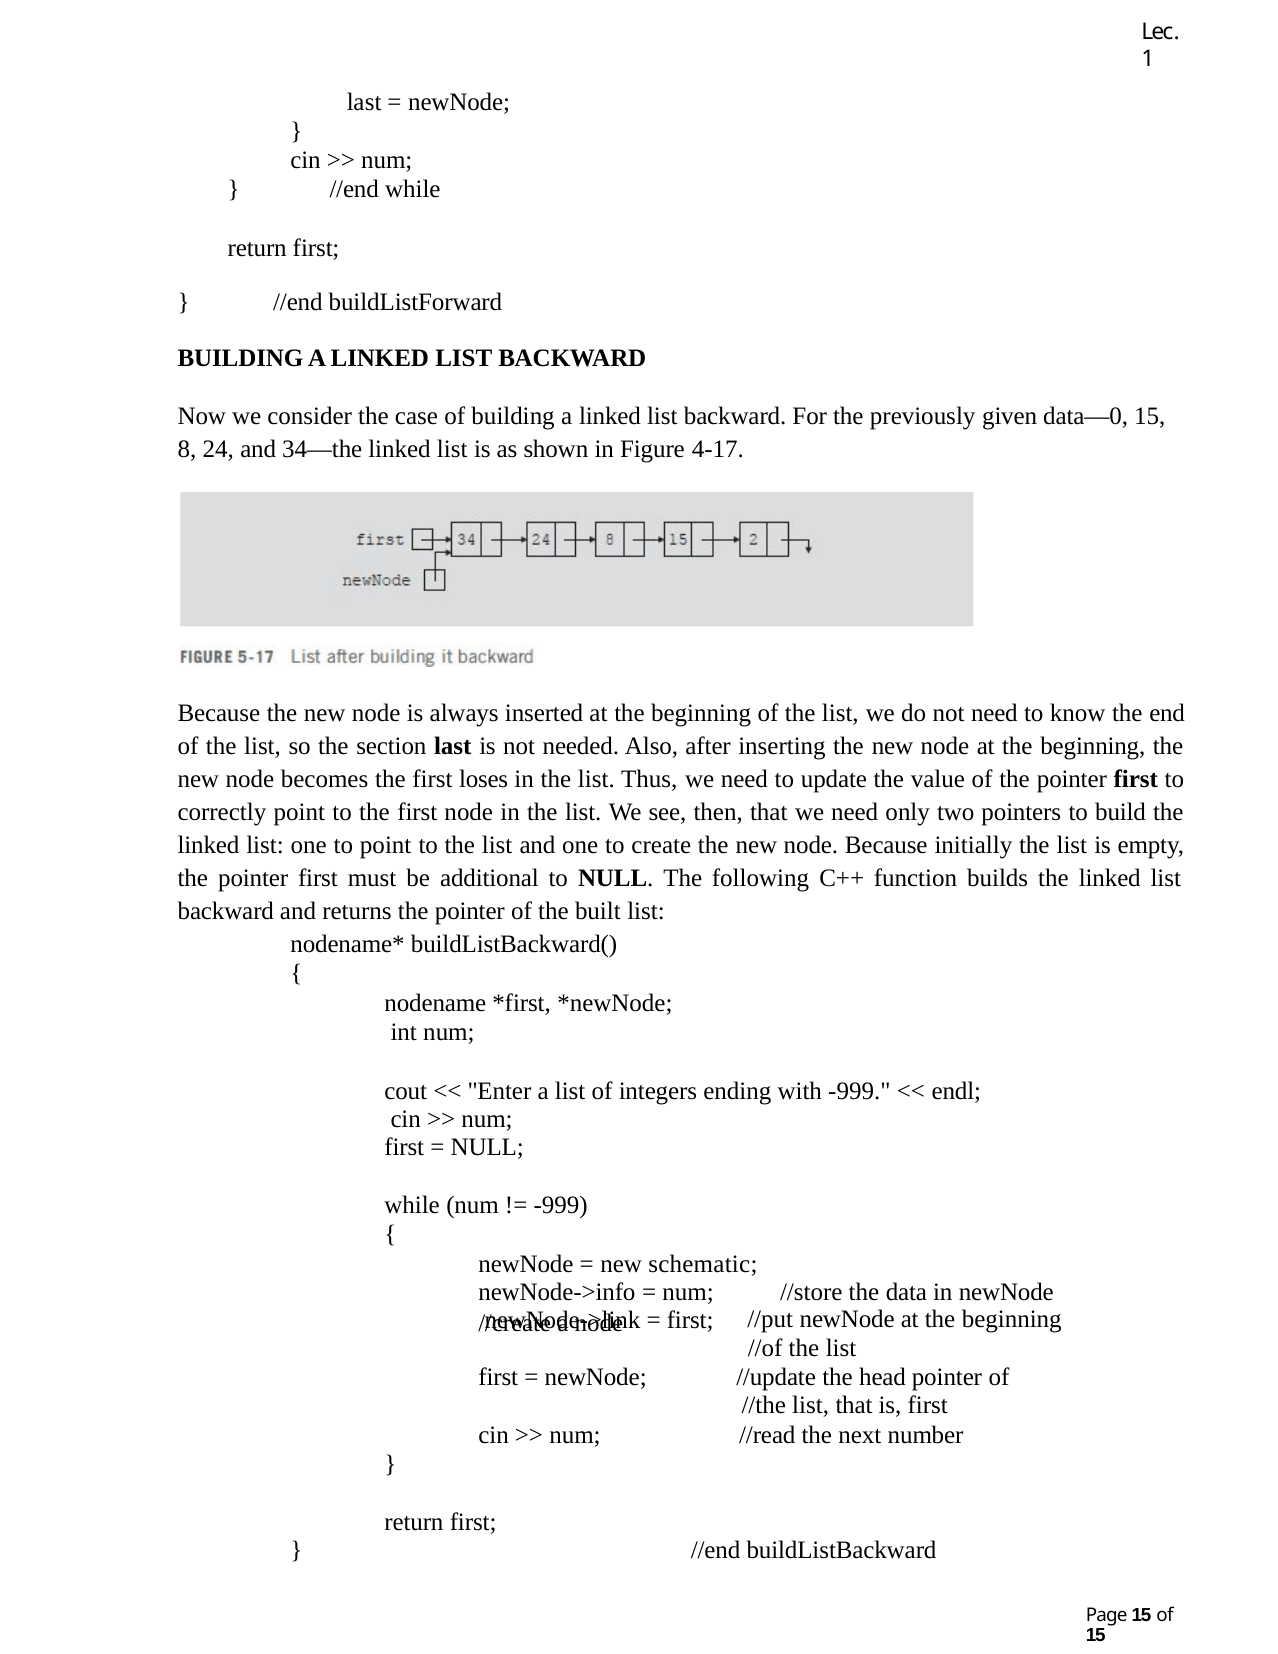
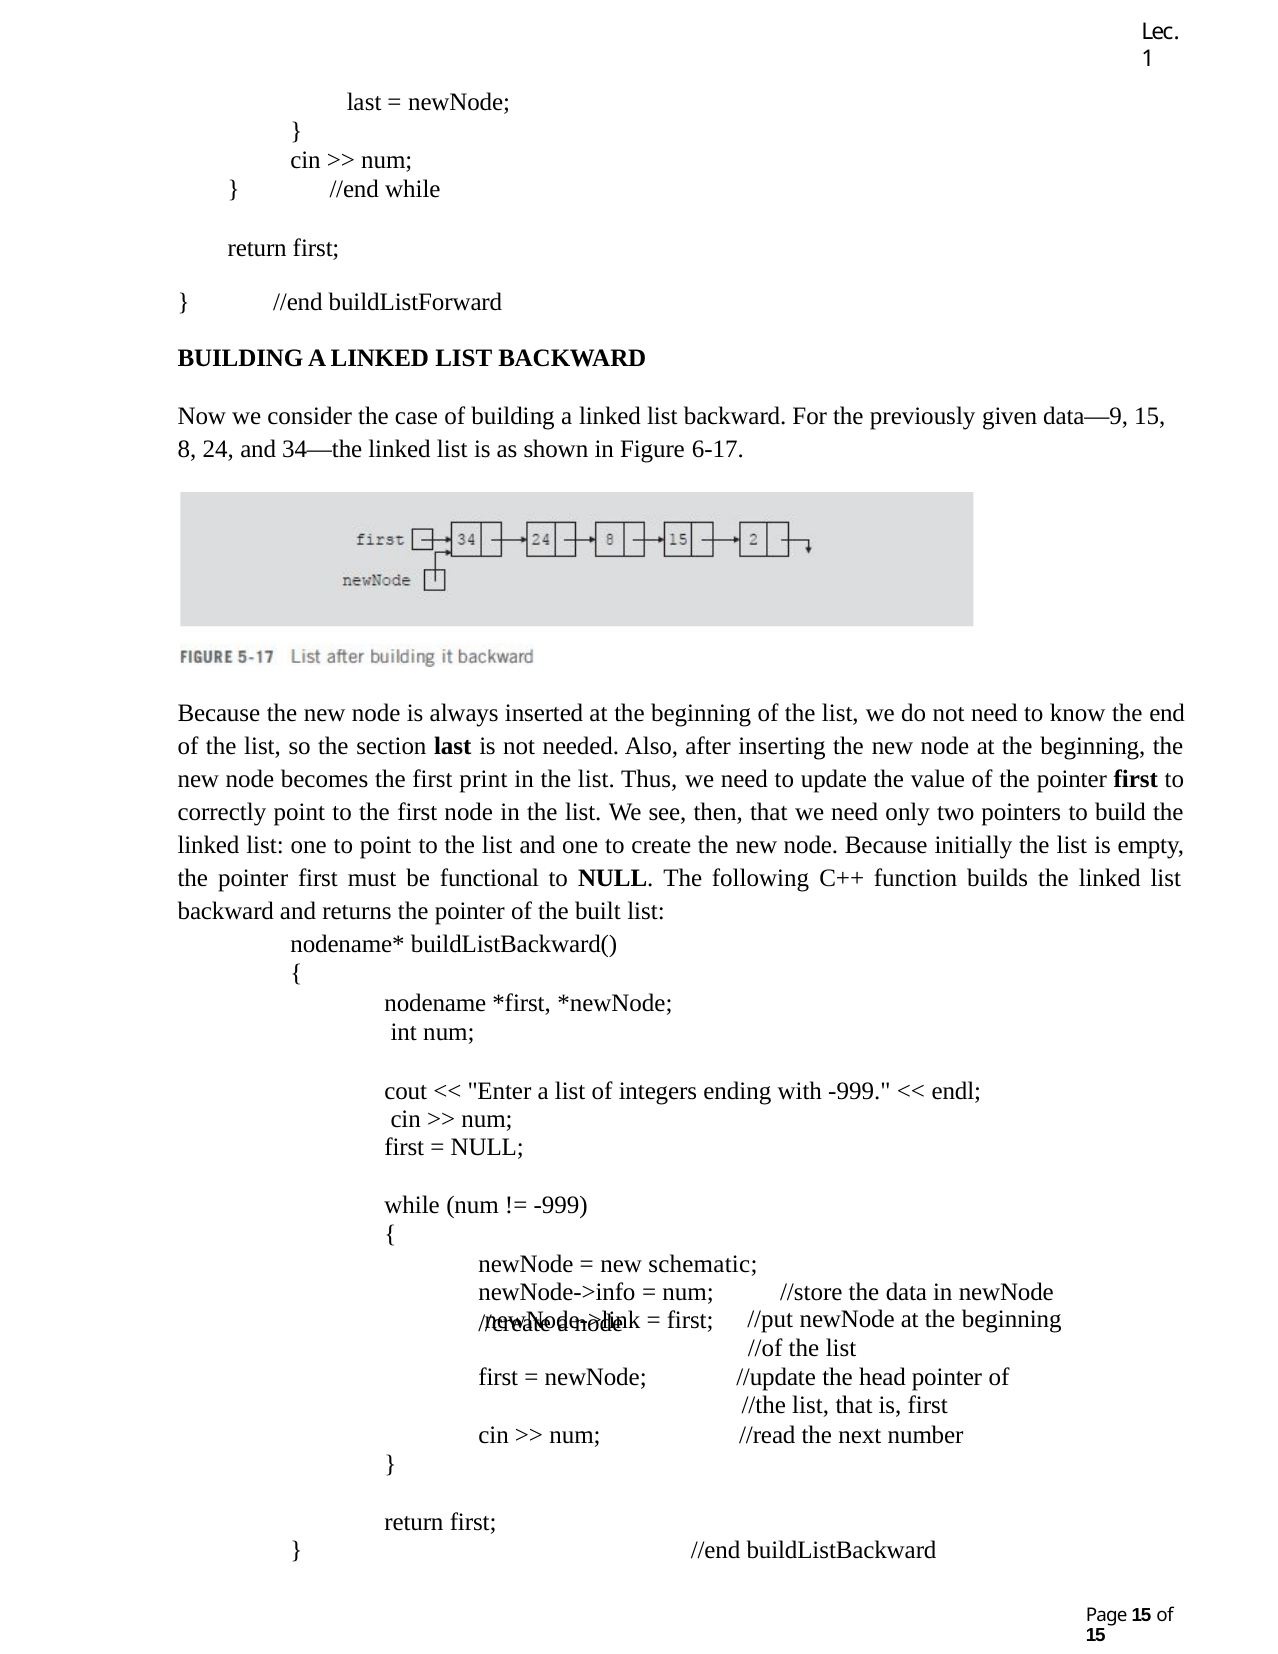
data—0: data—0 -> data—9
4-17: 4-17 -> 6-17
loses: loses -> print
additional: additional -> functional
